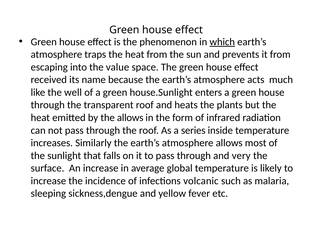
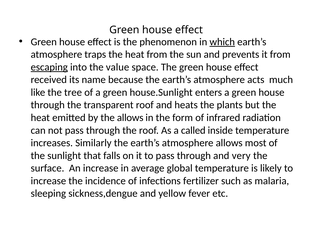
escaping underline: none -> present
well: well -> tree
series: series -> called
volcanic: volcanic -> fertilizer
